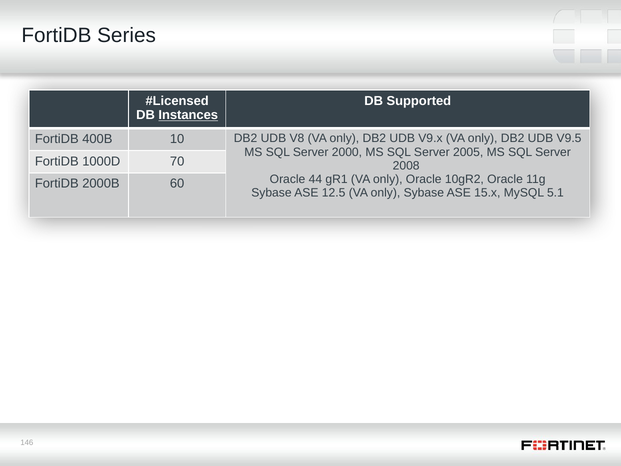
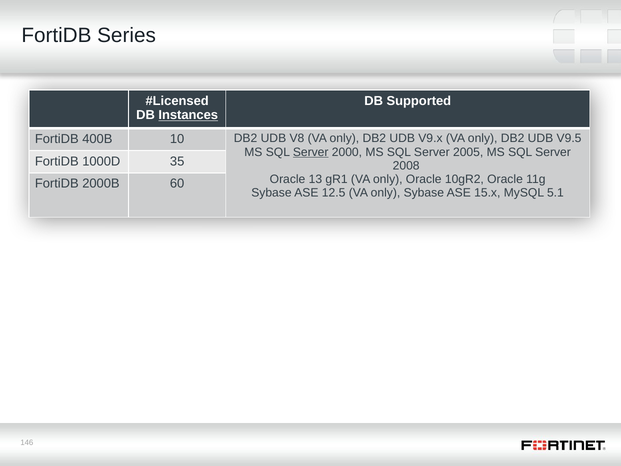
Server at (311, 152) underline: none -> present
70: 70 -> 35
44: 44 -> 13
